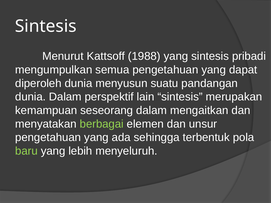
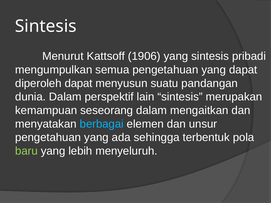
1988: 1988 -> 1906
diperoleh dunia: dunia -> dapat
berbagai colour: light green -> light blue
